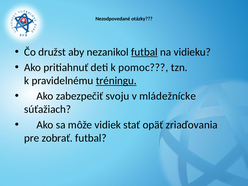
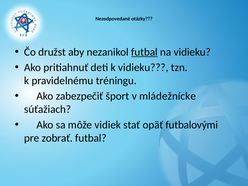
k pomoc: pomoc -> vidieku
tréningu underline: present -> none
svoju: svoju -> šport
zriaďovania: zriaďovania -> futbalovými
